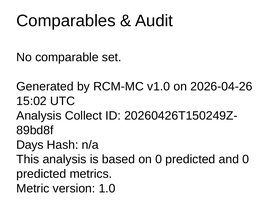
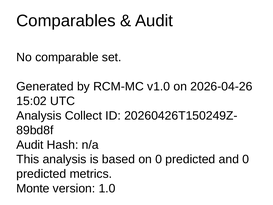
Days at (30, 145): Days -> Audit
Metric: Metric -> Monte
